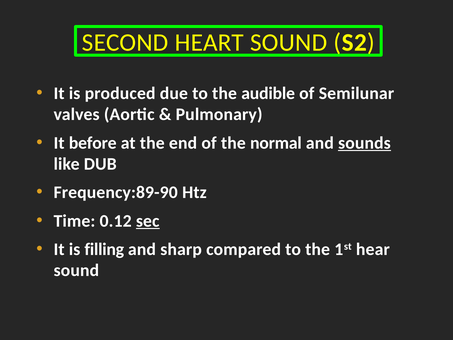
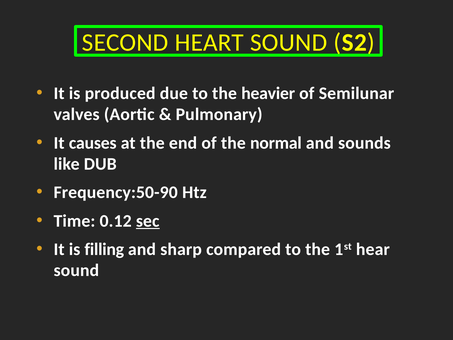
audible: audible -> heavier
before: before -> causes
sounds underline: present -> none
Frequency:89-90: Frequency:89-90 -> Frequency:50-90
